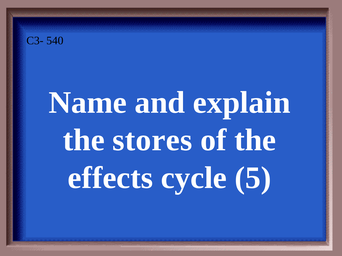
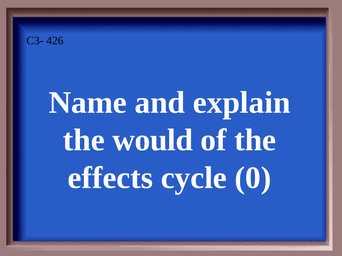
540: 540 -> 426
stores: stores -> would
5: 5 -> 0
